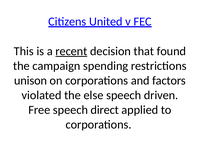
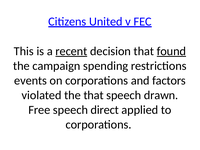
found underline: none -> present
unison: unison -> events
the else: else -> that
driven: driven -> drawn
